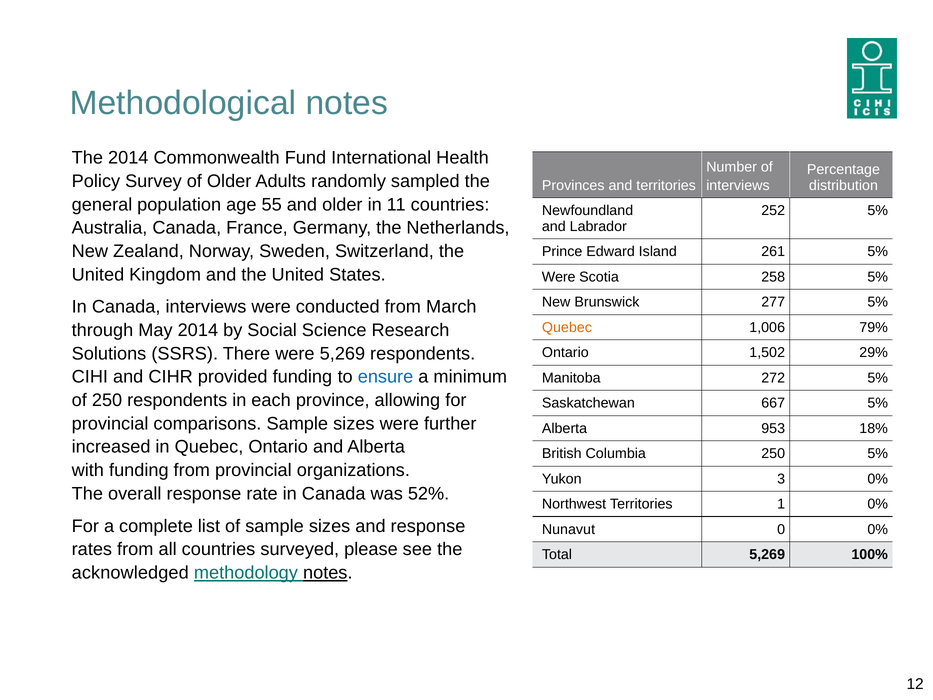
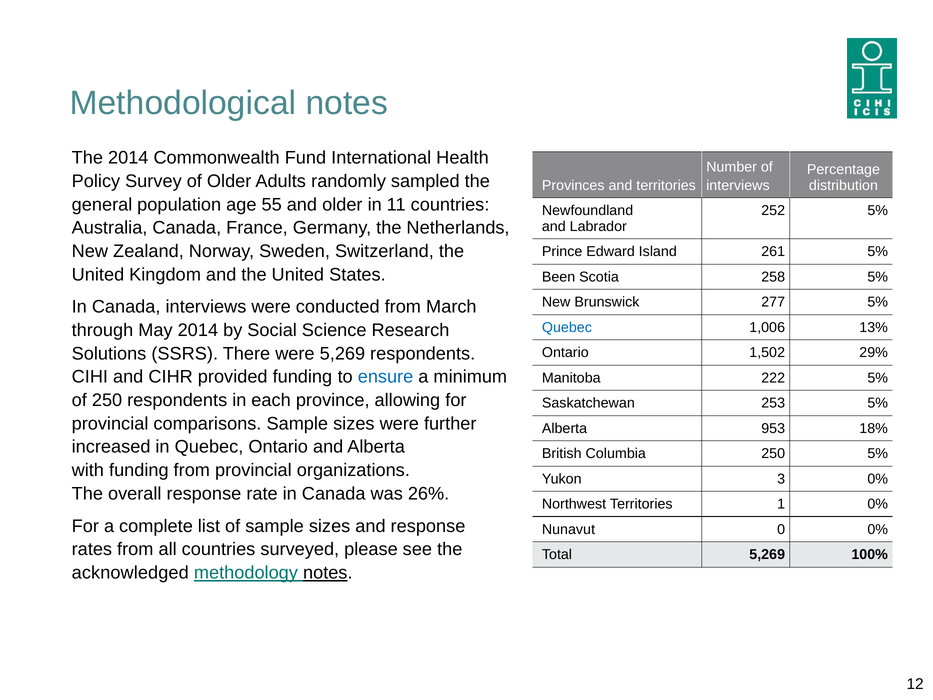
Were at (559, 277): Were -> Been
Quebec at (567, 327) colour: orange -> blue
79%: 79% -> 13%
272: 272 -> 222
667: 667 -> 253
52%: 52% -> 26%
